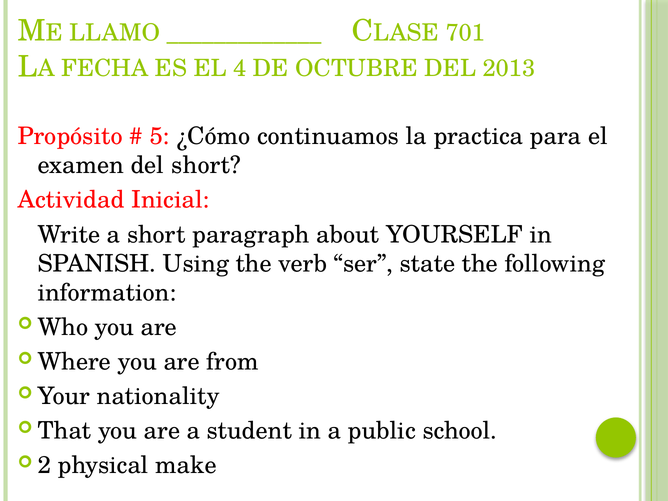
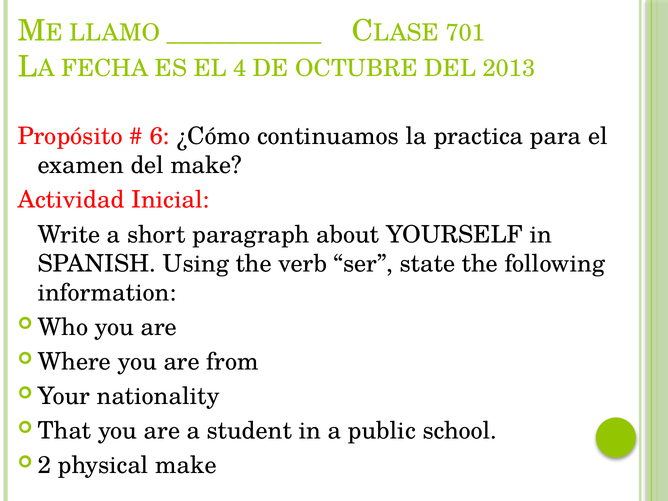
5: 5 -> 6
del short: short -> make
